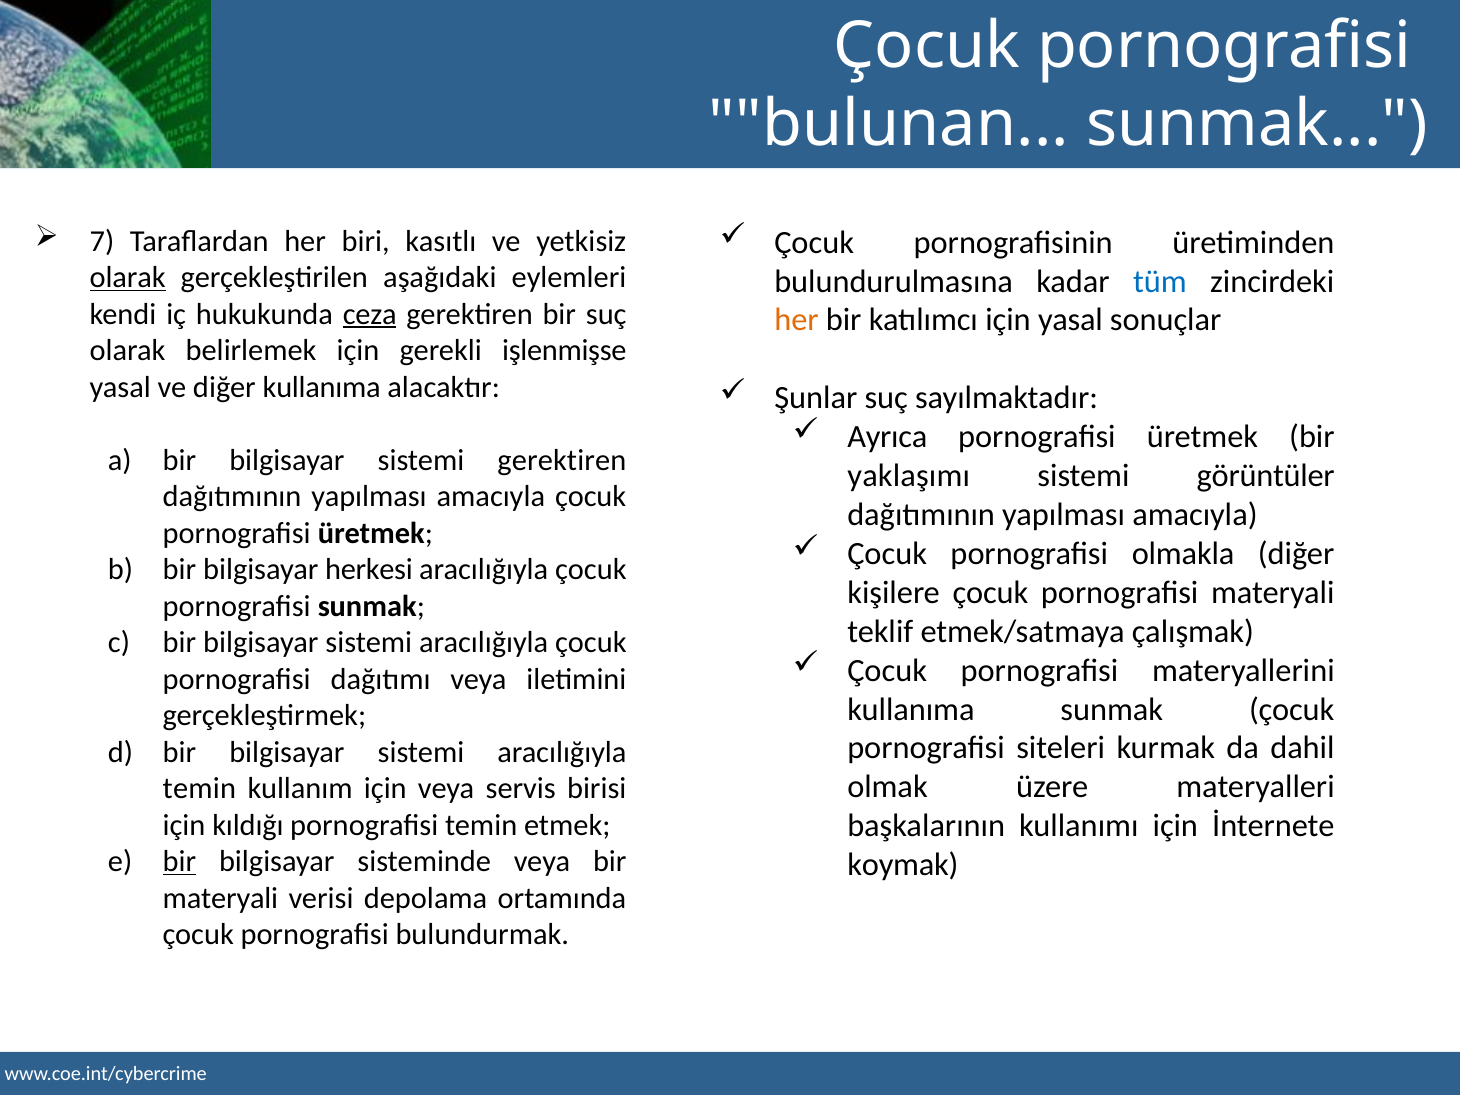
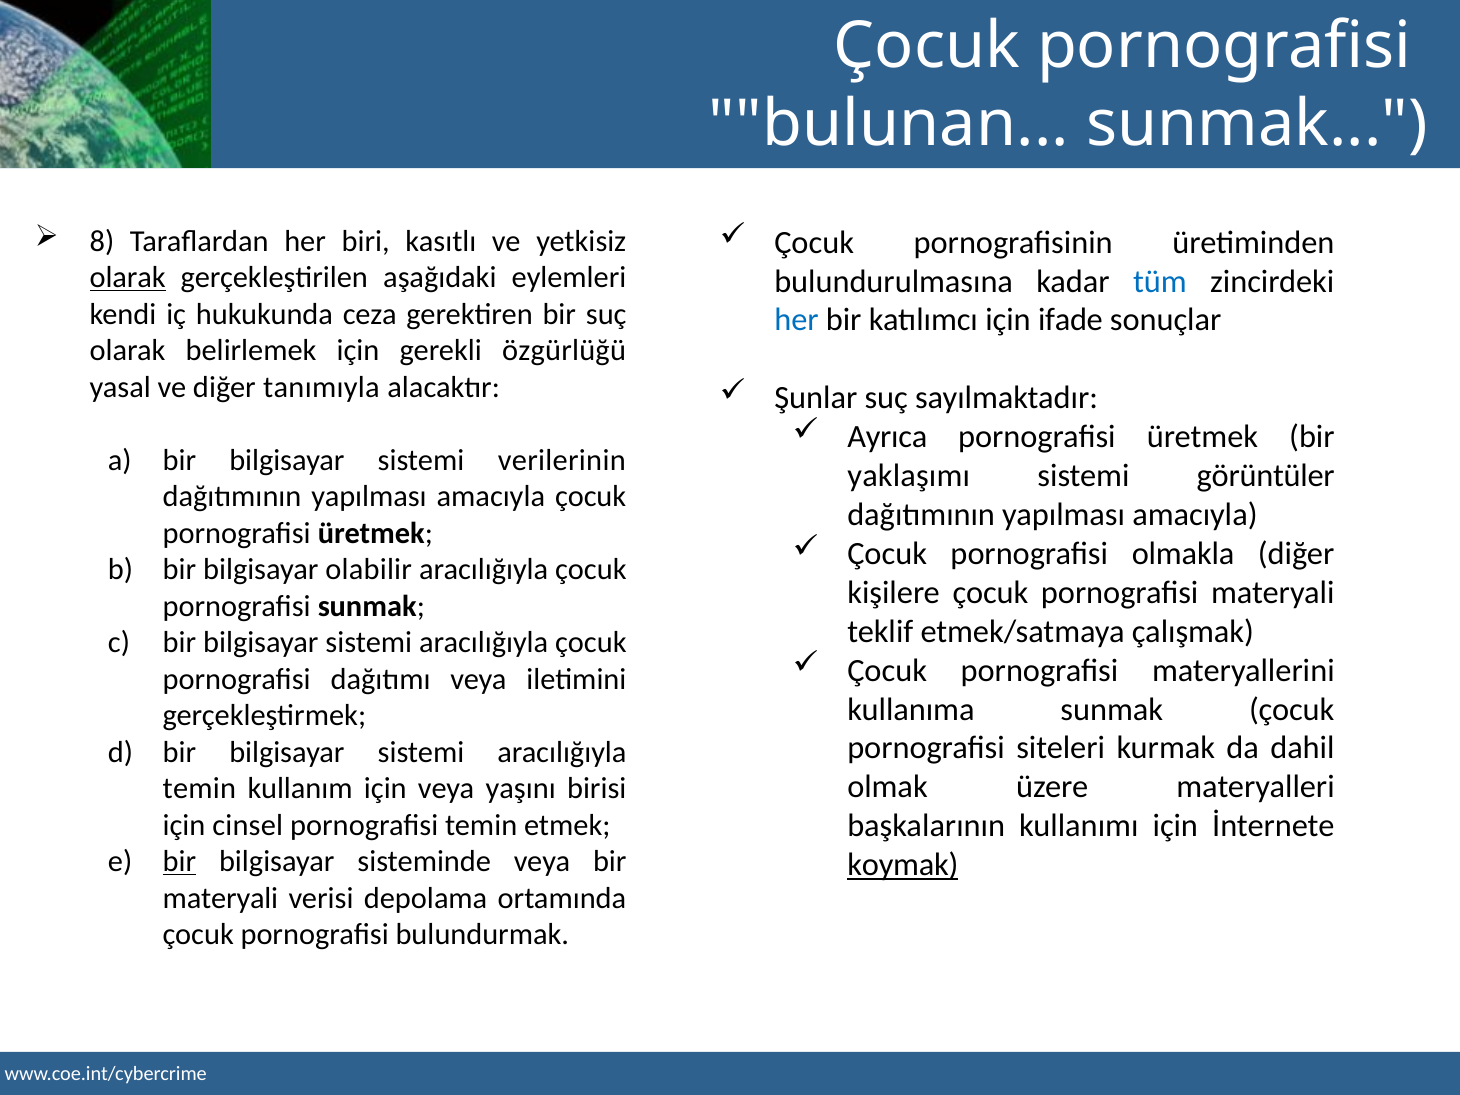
7: 7 -> 8
ceza underline: present -> none
her at (797, 320) colour: orange -> blue
için yasal: yasal -> ifade
işlenmişse: işlenmişse -> özgürlüğü
diğer kullanıma: kullanıma -> tanımıyla
sistemi gerektiren: gerektiren -> verilerinin
herkesi: herkesi -> olabilir
servis: servis -> yaşını
kıldığı: kıldığı -> cinsel
koymak underline: none -> present
